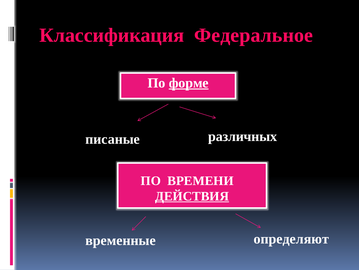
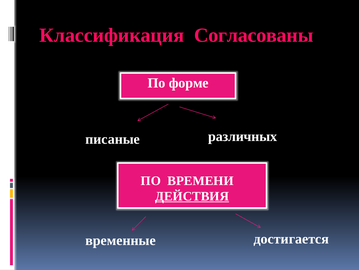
Федеральное: Федеральное -> Согласованы
форме underline: present -> none
определяют: определяют -> достигается
